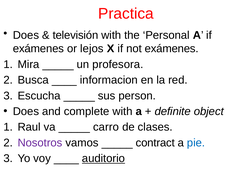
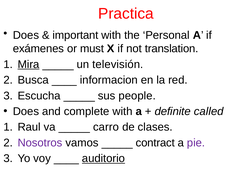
televisión: televisión -> important
lejos: lejos -> must
not exámenes: exámenes -> translation
Mira underline: none -> present
profesora: profesora -> televisión
person: person -> people
object: object -> called
pie colour: blue -> purple
